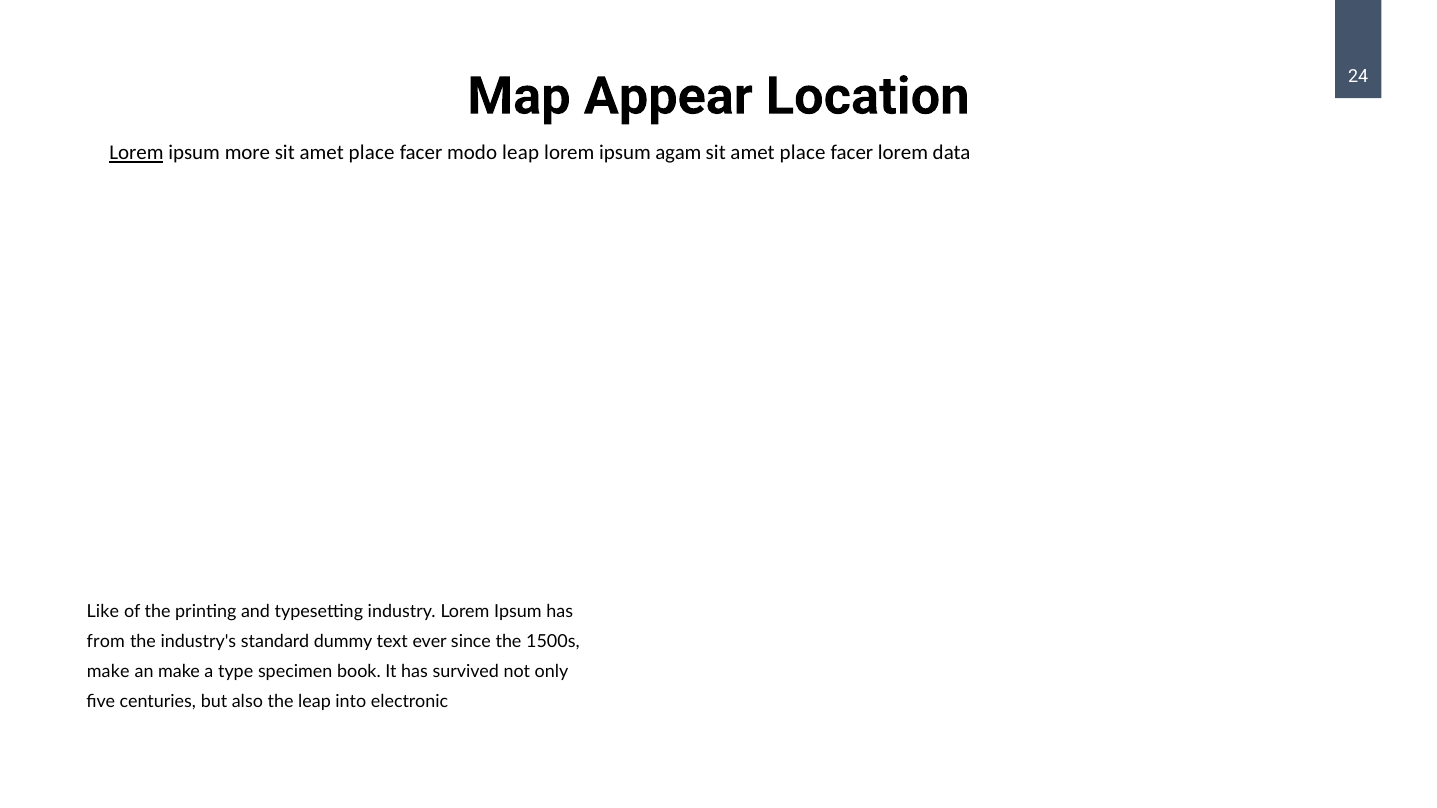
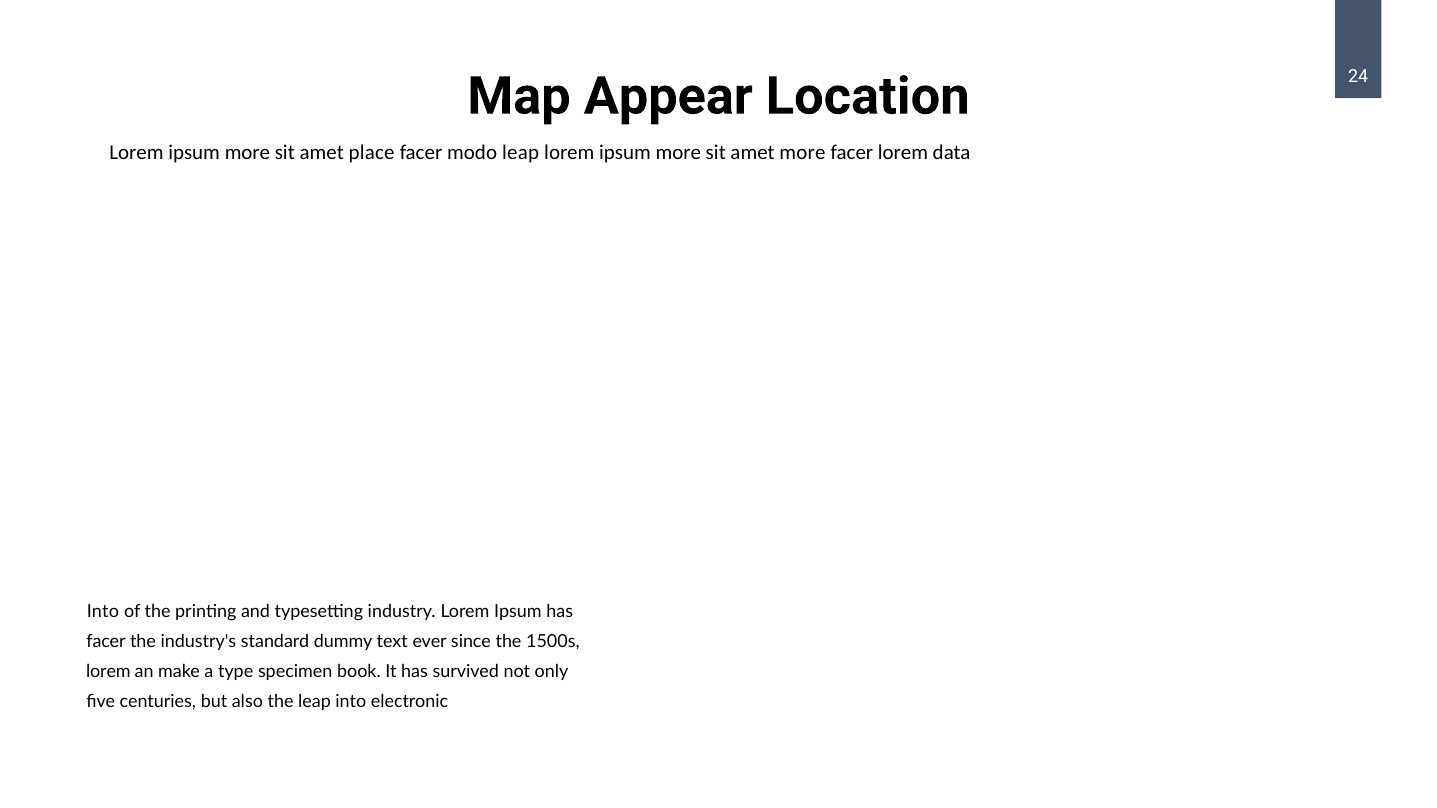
Lorem at (136, 153) underline: present -> none
agam at (678, 153): agam -> more
place at (803, 153): place -> more
Like at (103, 612): Like -> Into
from at (106, 642): from -> facer
make at (108, 672): make -> lorem
